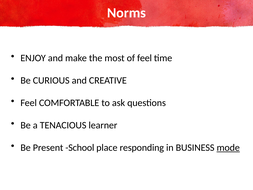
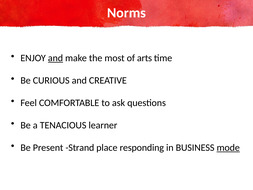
and at (55, 58) underline: none -> present
of feel: feel -> arts
School: School -> Strand
